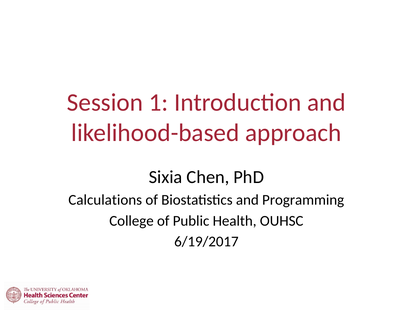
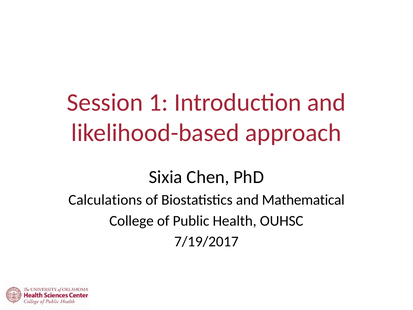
Programming: Programming -> Mathematical
6/19/2017: 6/19/2017 -> 7/19/2017
